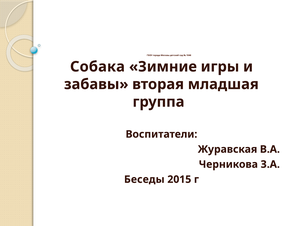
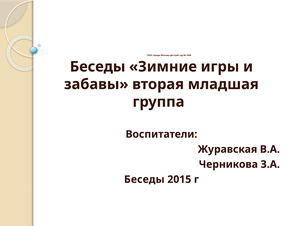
Собака at (97, 67): Собака -> Беседы
